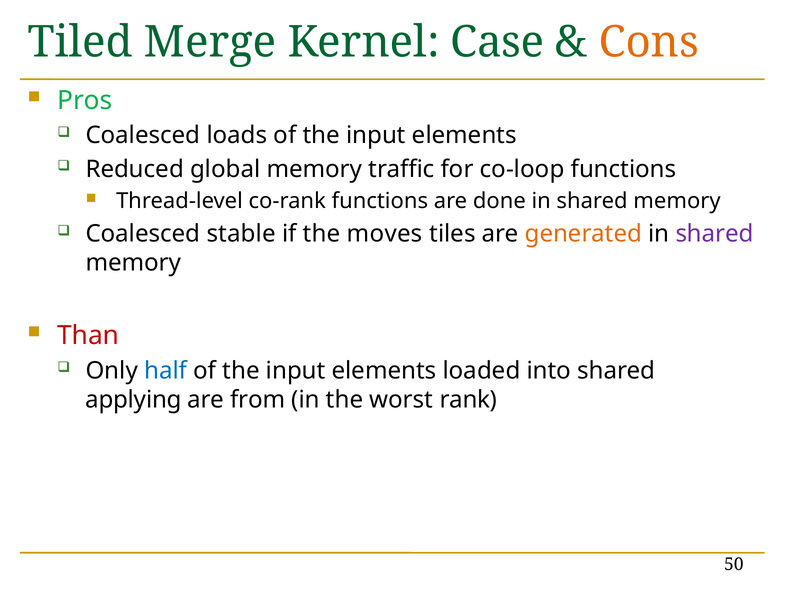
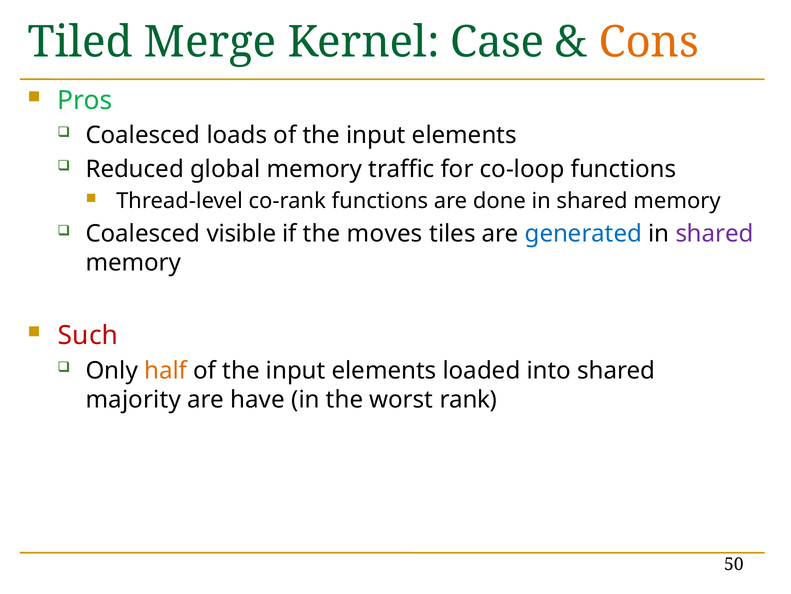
stable: stable -> visible
generated colour: orange -> blue
Than: Than -> Such
half colour: blue -> orange
applying: applying -> majority
from: from -> have
